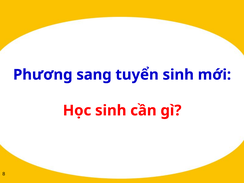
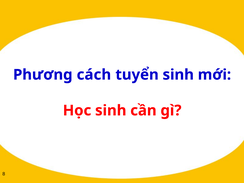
sang: sang -> cách
